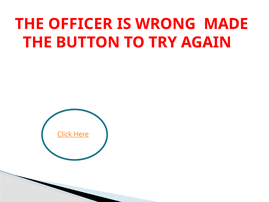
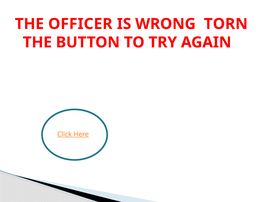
MADE: MADE -> TORN
